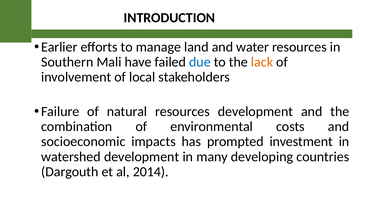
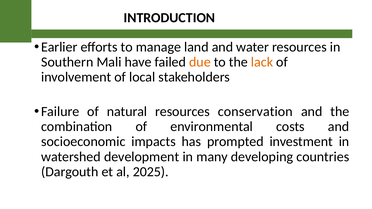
due colour: blue -> orange
resources development: development -> conservation
2014: 2014 -> 2025
